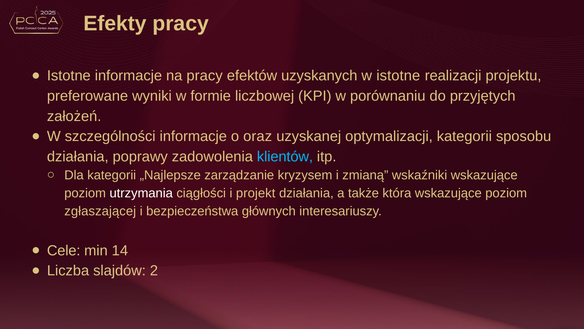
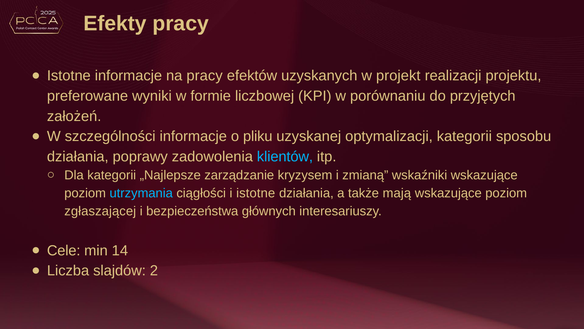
w istotne: istotne -> projekt
oraz: oraz -> pliku
utrzymania colour: white -> light blue
i projekt: projekt -> istotne
która: która -> mają
